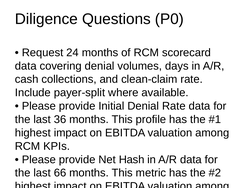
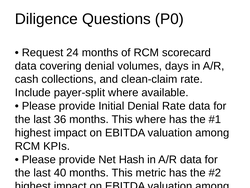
This profile: profile -> where
66: 66 -> 40
